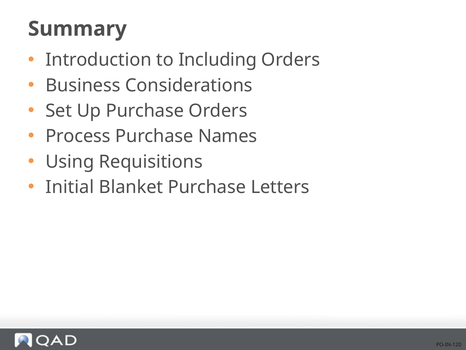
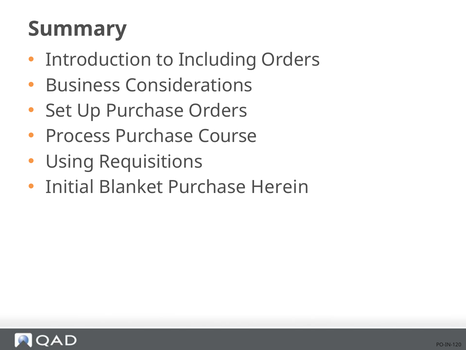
Names: Names -> Course
Letters: Letters -> Herein
